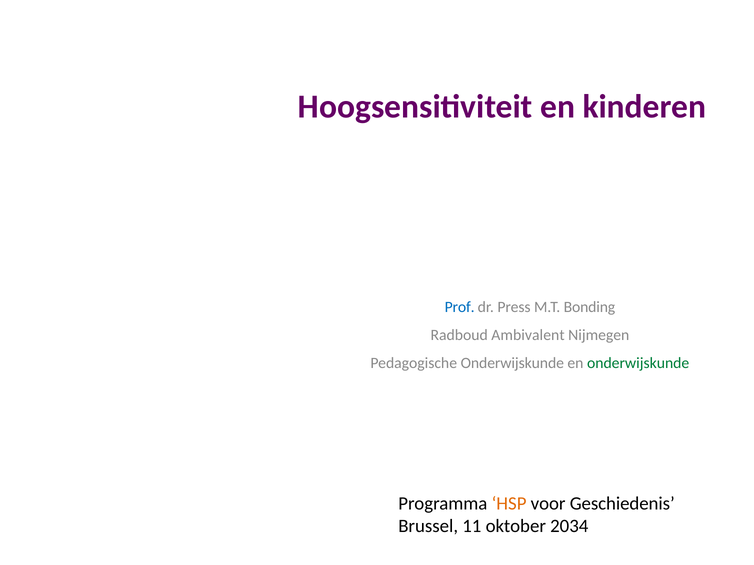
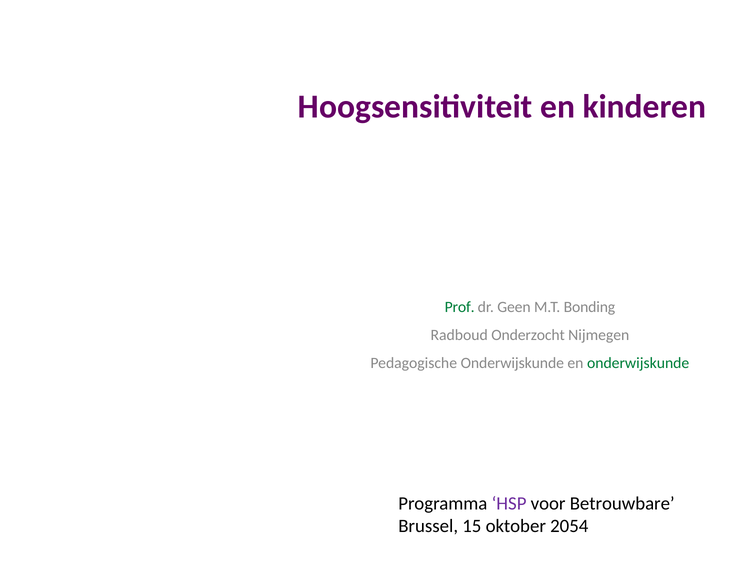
Prof colour: blue -> green
Press: Press -> Geen
Ambivalent: Ambivalent -> Onderzocht
HSP colour: orange -> purple
Geschiedenis: Geschiedenis -> Betrouwbare
11: 11 -> 15
2034: 2034 -> 2054
